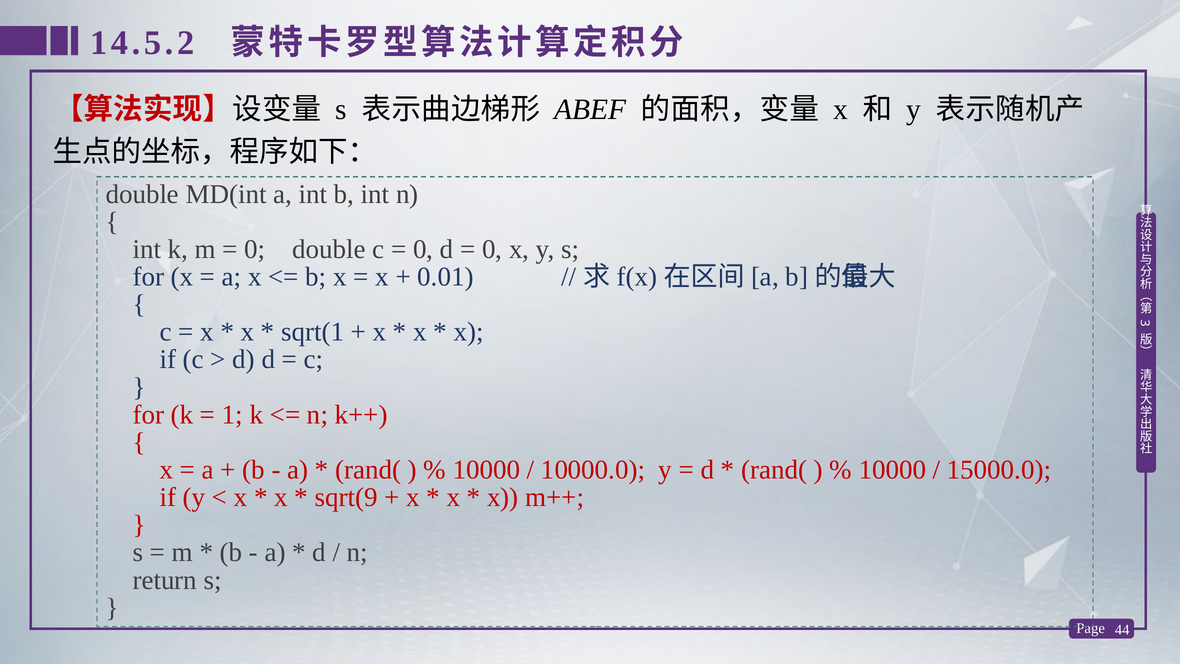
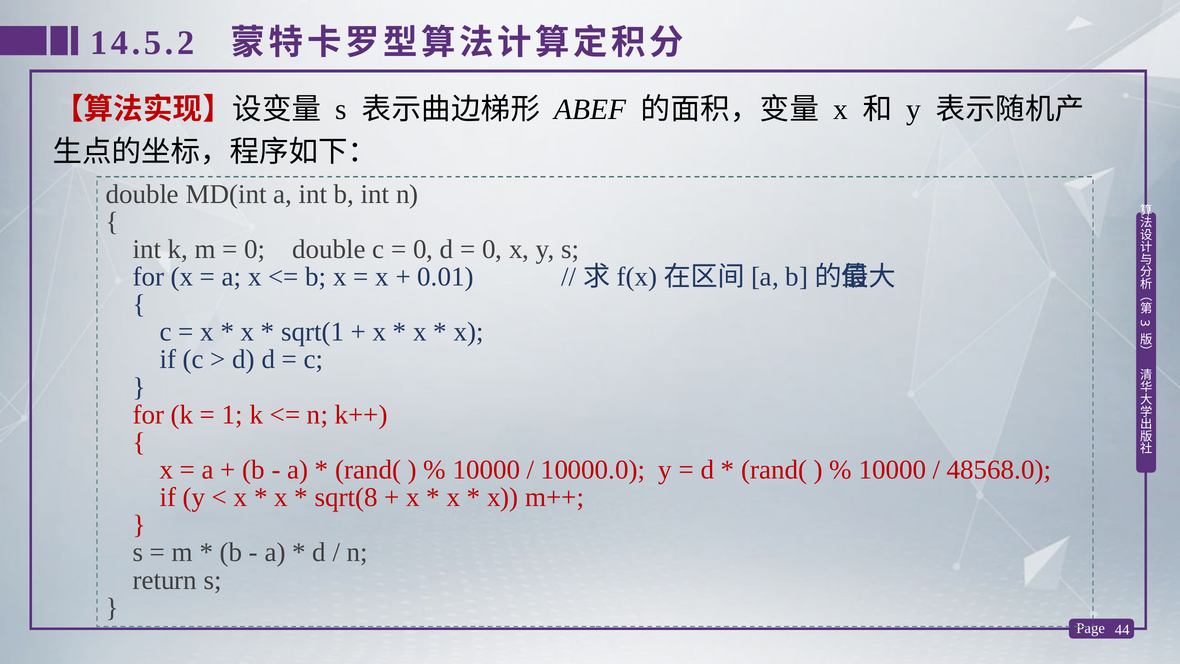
15000.0: 15000.0 -> 48568.0
sqrt(9: sqrt(9 -> sqrt(8
